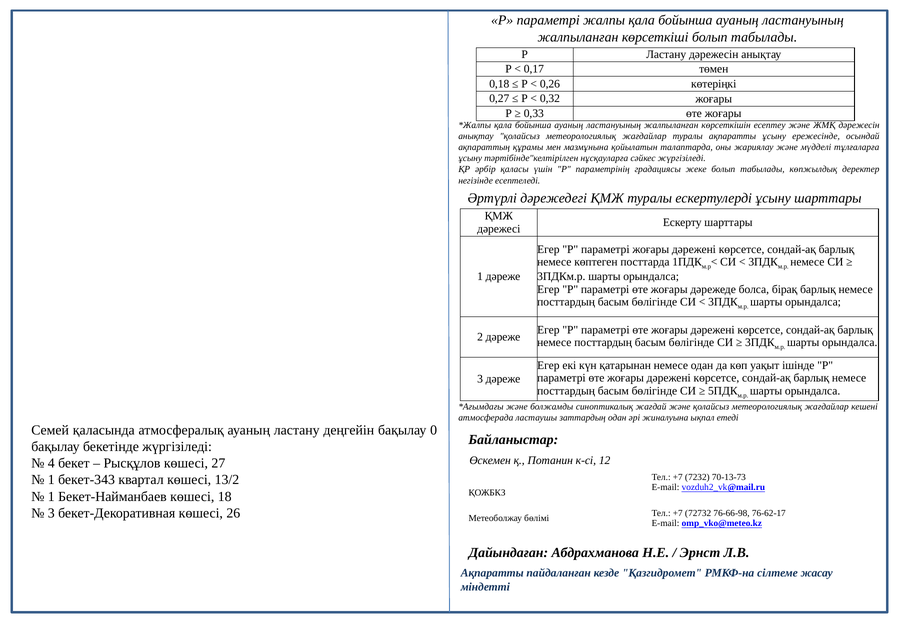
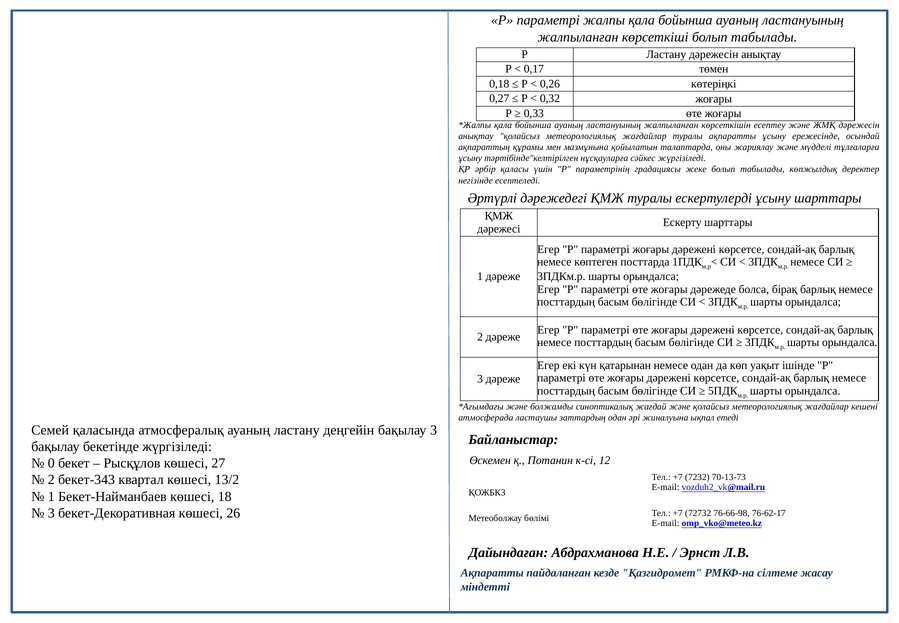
бақылау 0: 0 -> 3
4: 4 -> 0
1 at (51, 479): 1 -> 2
